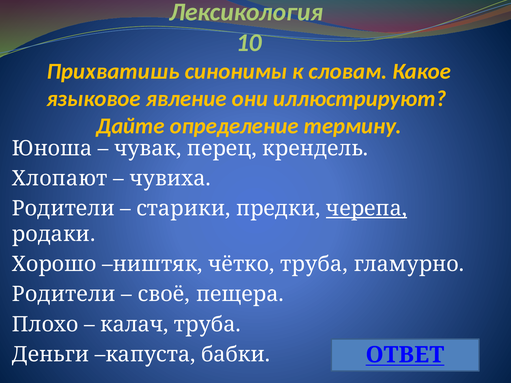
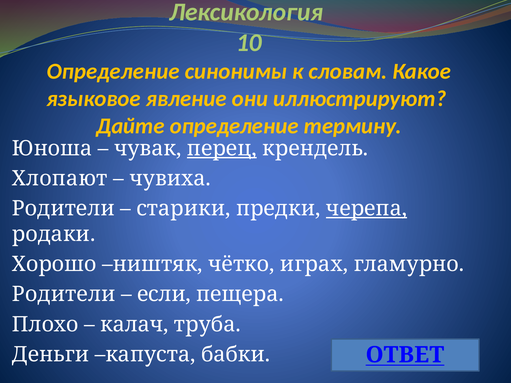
Прихватишь at (113, 72): Прихватишь -> Определение
перец underline: none -> present
чётко труба: труба -> играх
своё: своё -> если
